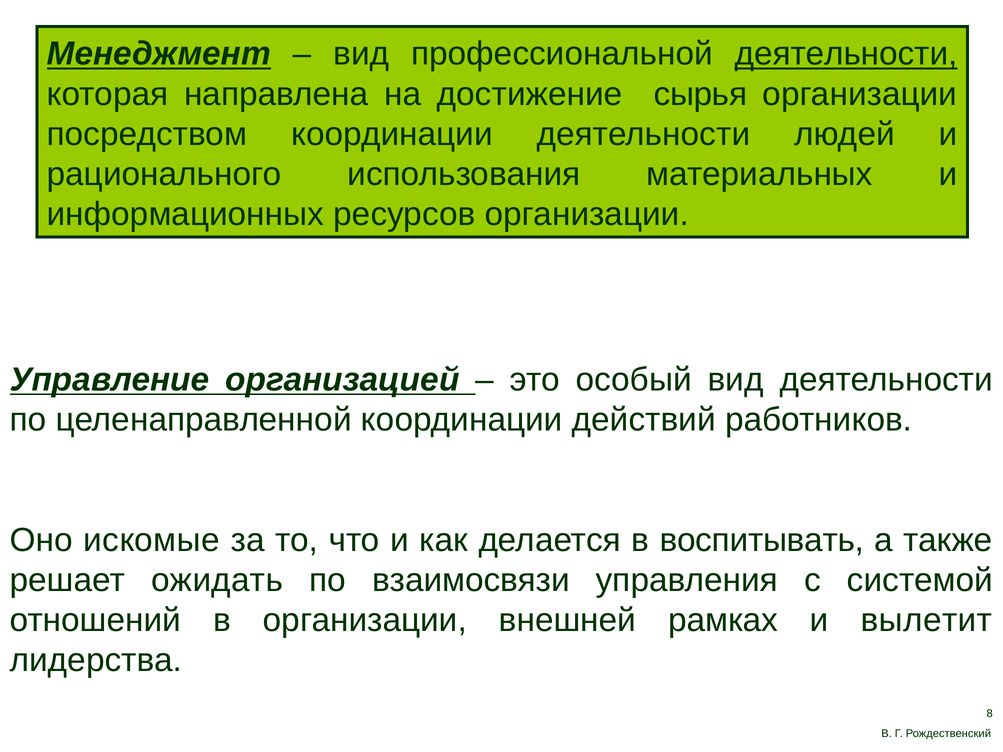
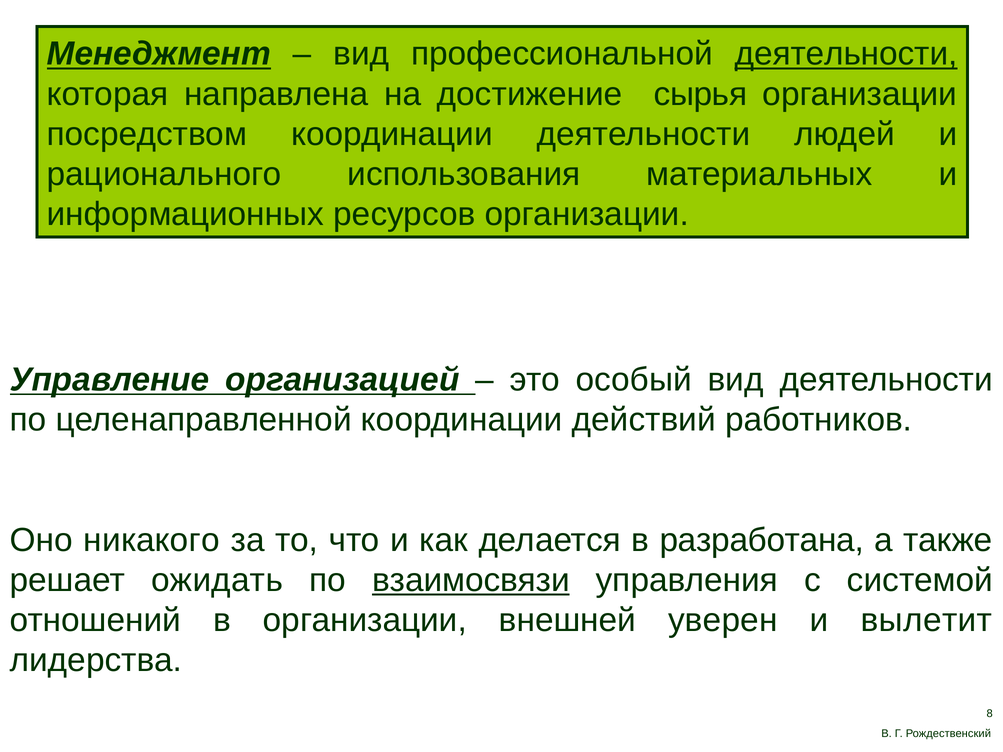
искомые: искомые -> никакого
воспитывать: воспитывать -> разработана
взаимосвязи underline: none -> present
рамках: рамках -> уверен
